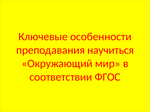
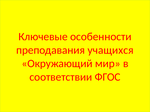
научиться: научиться -> учащихся
